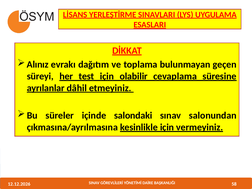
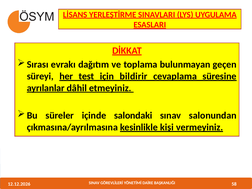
Alınız: Alınız -> Sırası
olabilir: olabilir -> bildirir
kesinlikle için: için -> kişi
